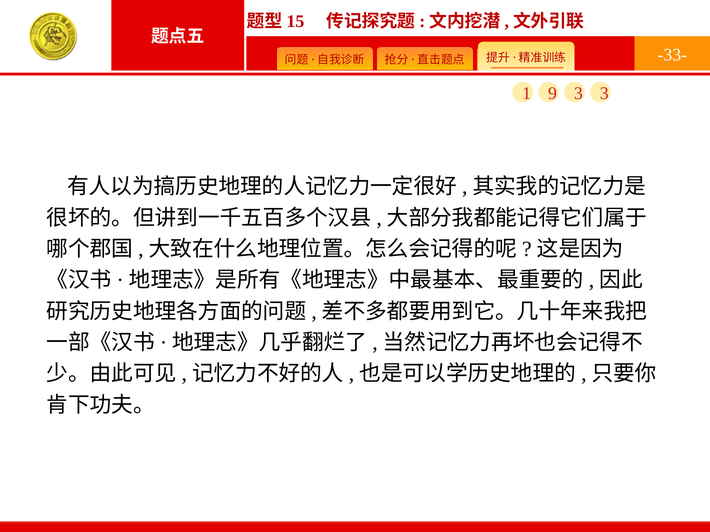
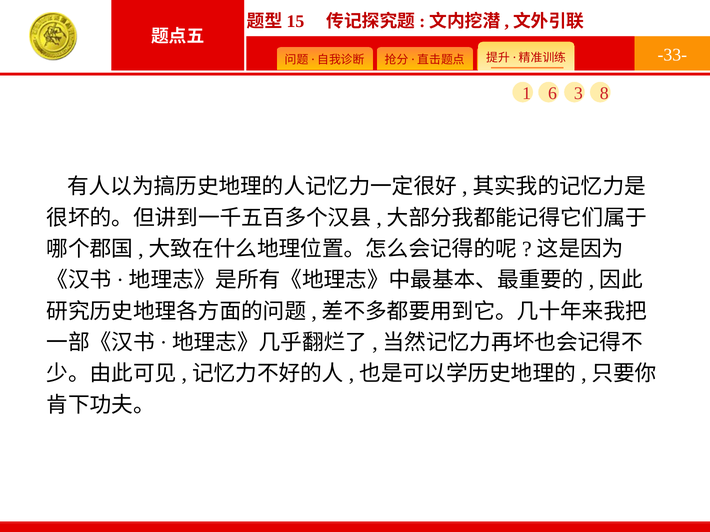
9: 9 -> 6
3 3: 3 -> 8
